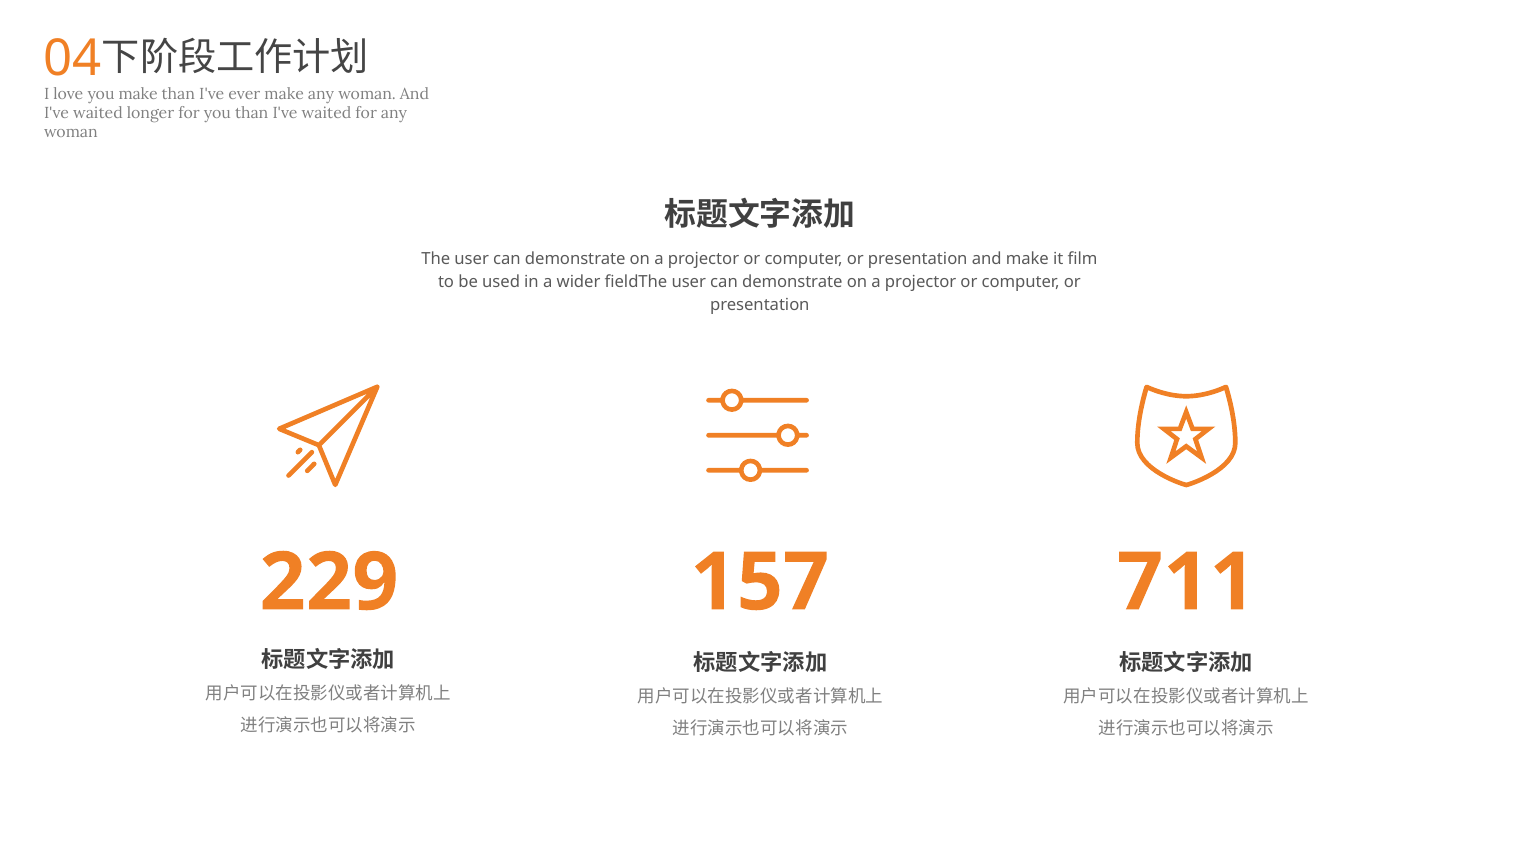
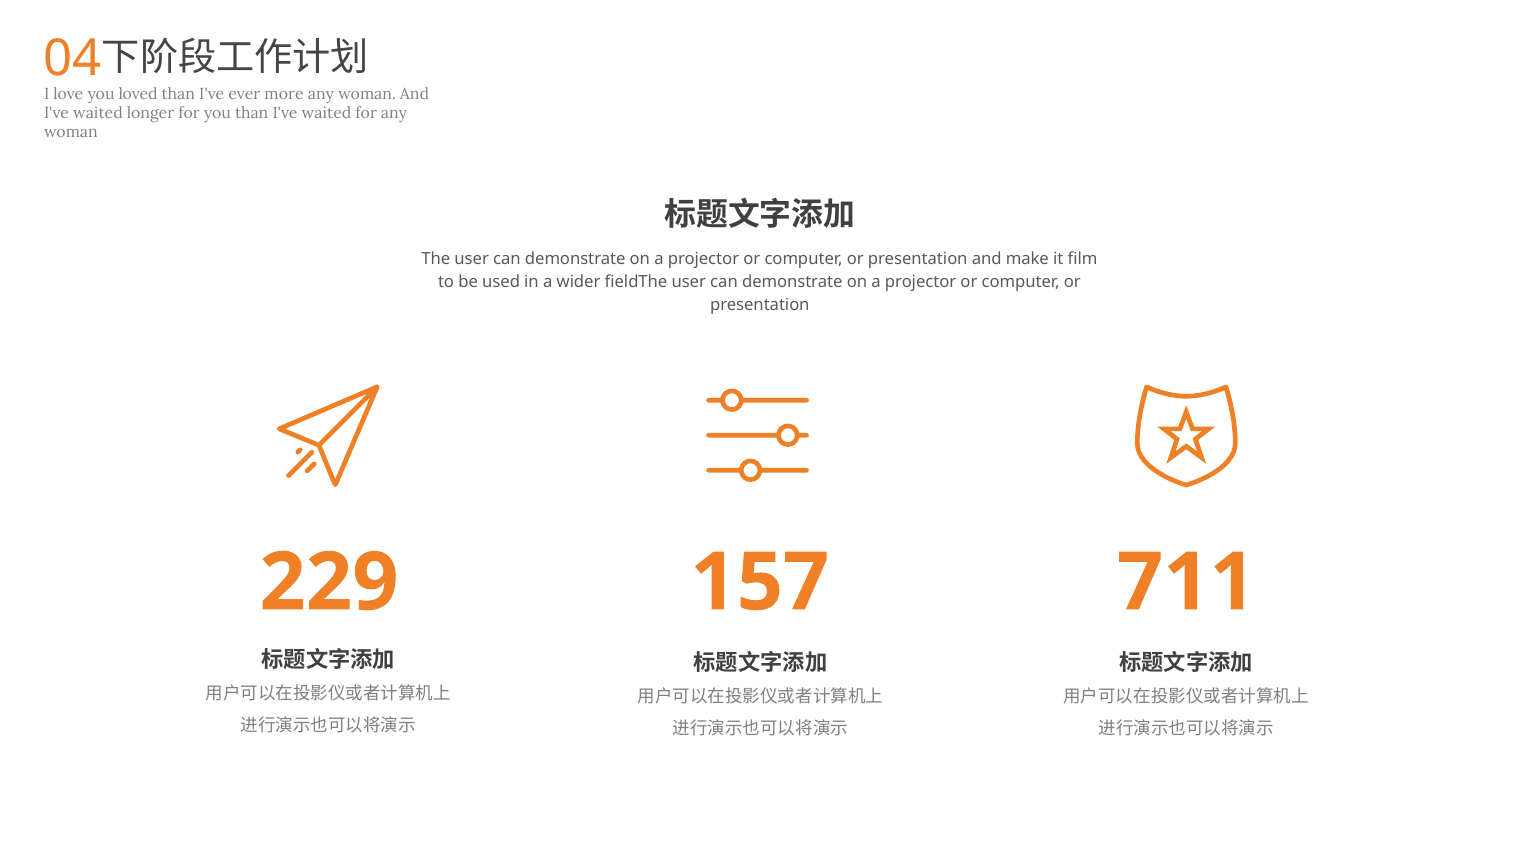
you make: make -> loved
ever make: make -> more
